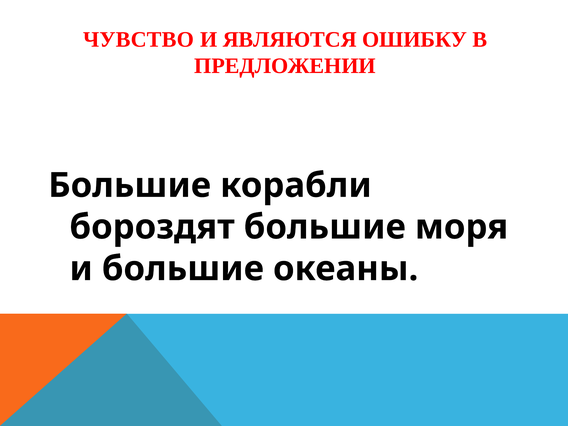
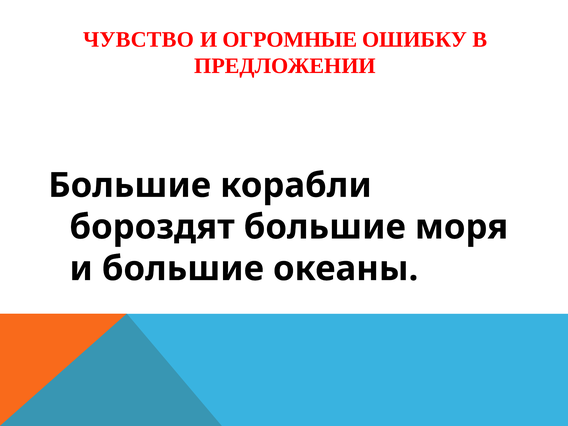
ЯВЛЯЮТСЯ: ЯВЛЯЮТСЯ -> ОГРОМНЫЕ
